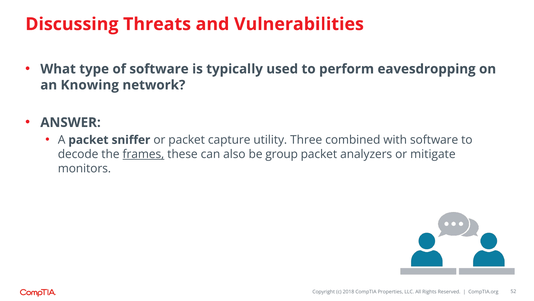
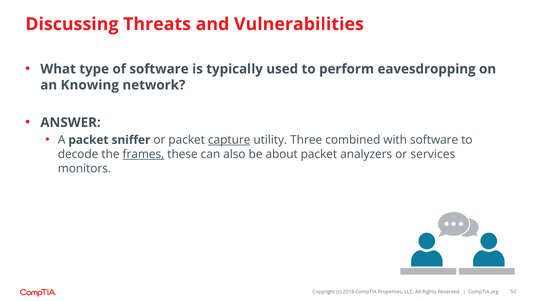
capture underline: none -> present
group: group -> about
mitigate: mitigate -> services
